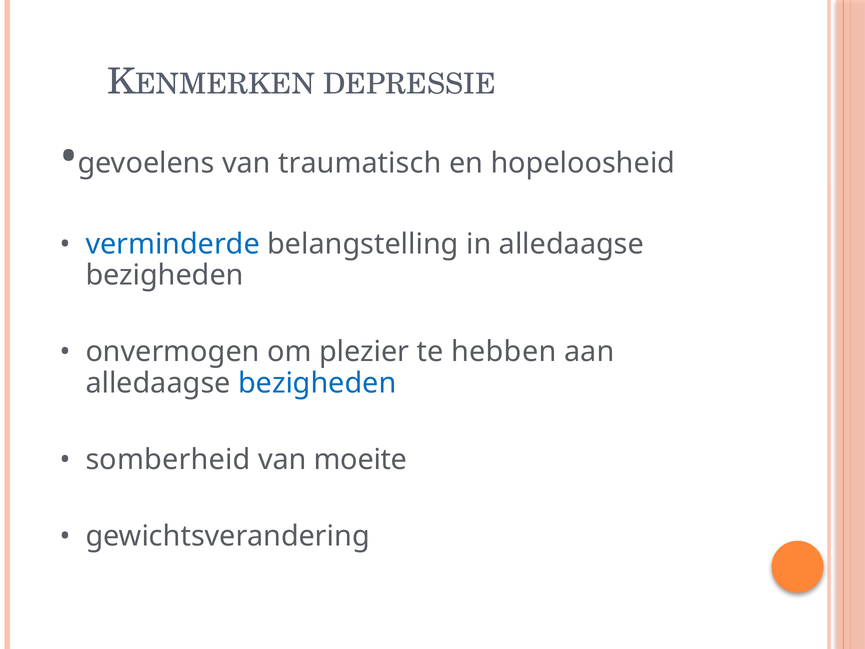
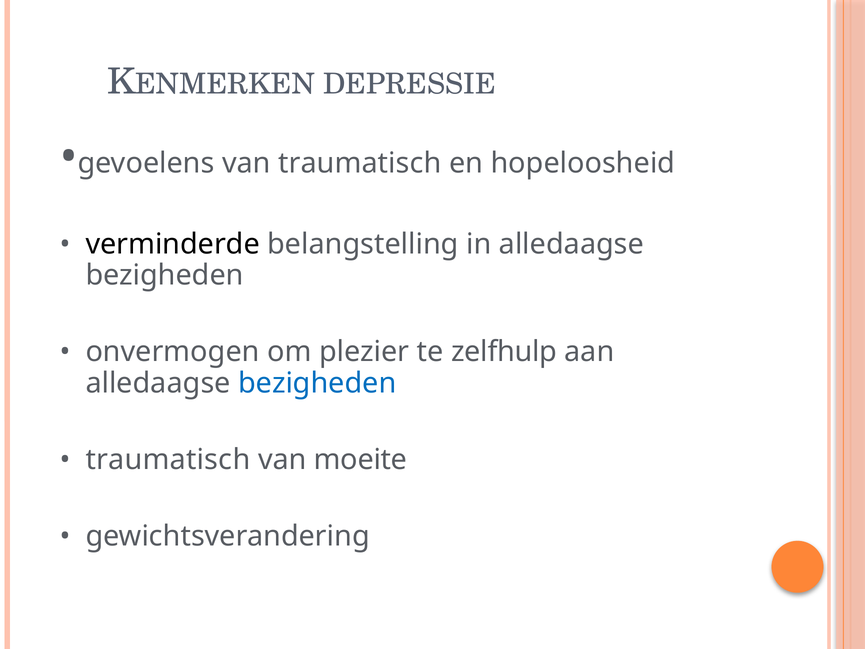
verminderde colour: blue -> black
hebben: hebben -> zelfhulp
somberheid at (168, 460): somberheid -> traumatisch
